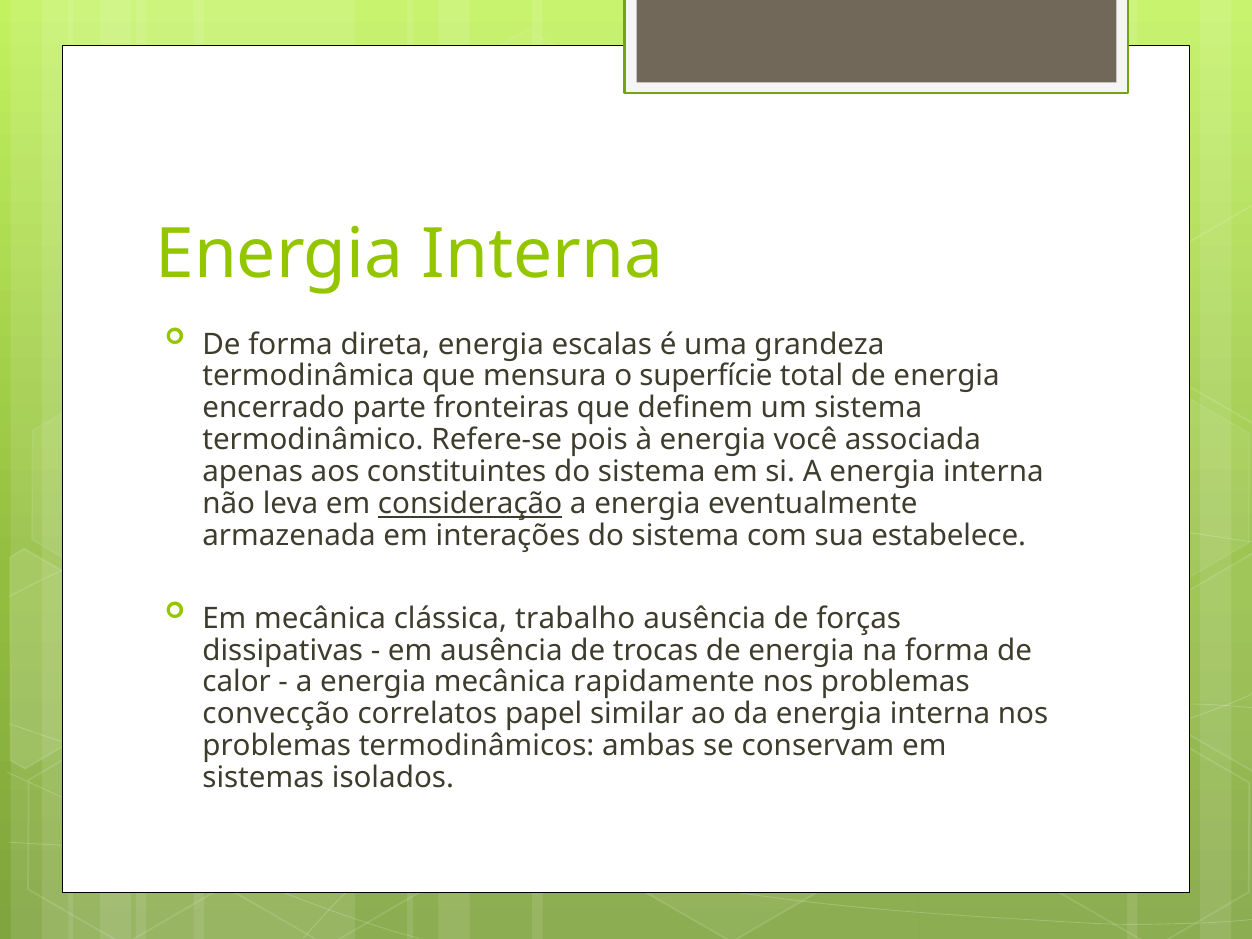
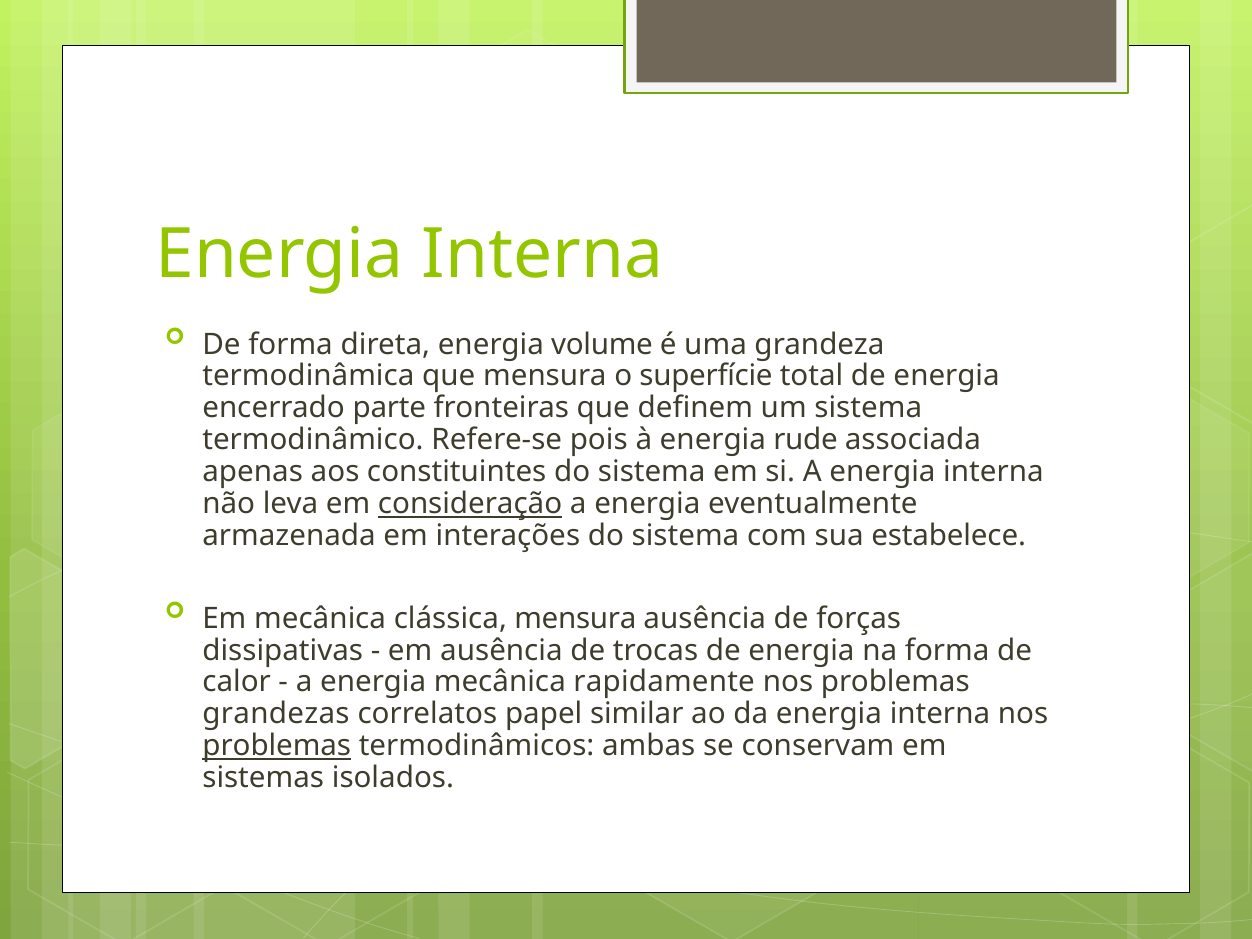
escalas: escalas -> volume
você: você -> rude
clássica trabalho: trabalho -> mensura
convecção: convecção -> grandezas
problemas at (277, 746) underline: none -> present
